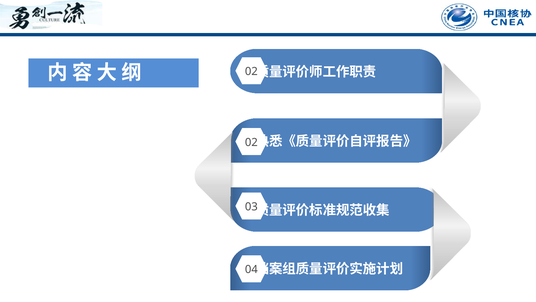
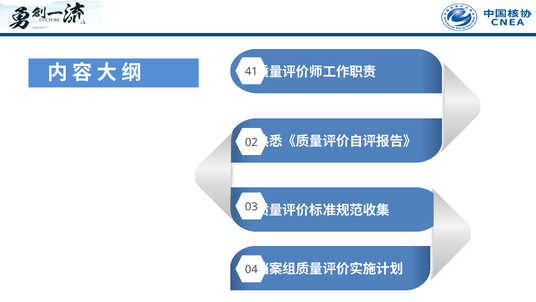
02 at (251, 71): 02 -> 41
